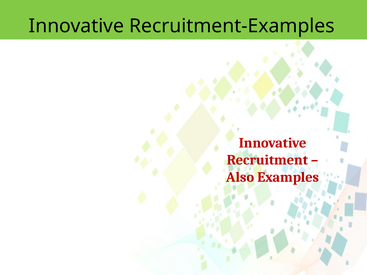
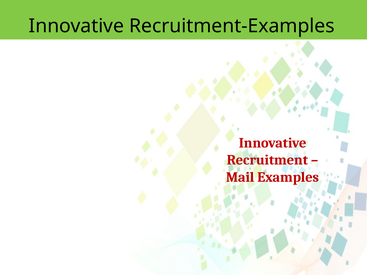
Also: Also -> Mail
